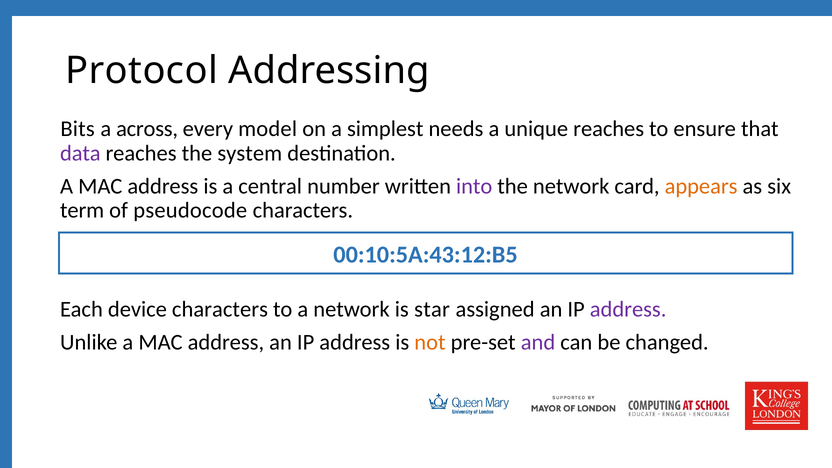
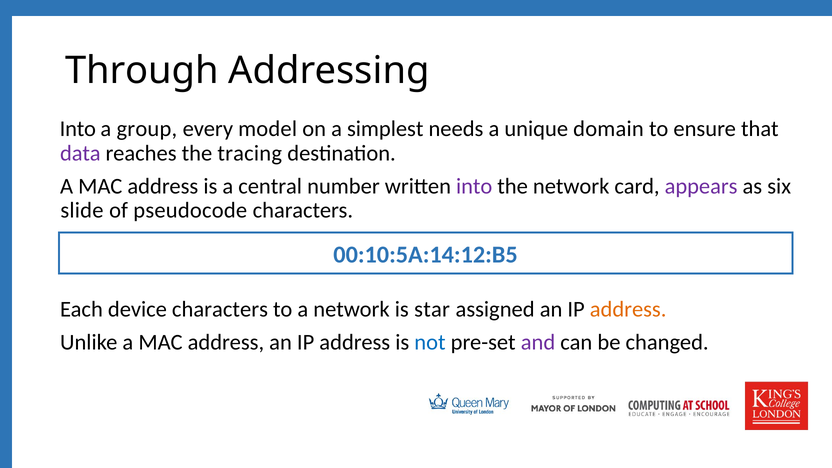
Protocol: Protocol -> Through
Bits at (78, 129): Bits -> Into
across: across -> group
unique reaches: reaches -> domain
system: system -> tracing
appears colour: orange -> purple
term: term -> slide
00:10:5A:43:12:B5: 00:10:5A:43:12:B5 -> 00:10:5A:14:12:B5
address at (628, 310) colour: purple -> orange
not colour: orange -> blue
